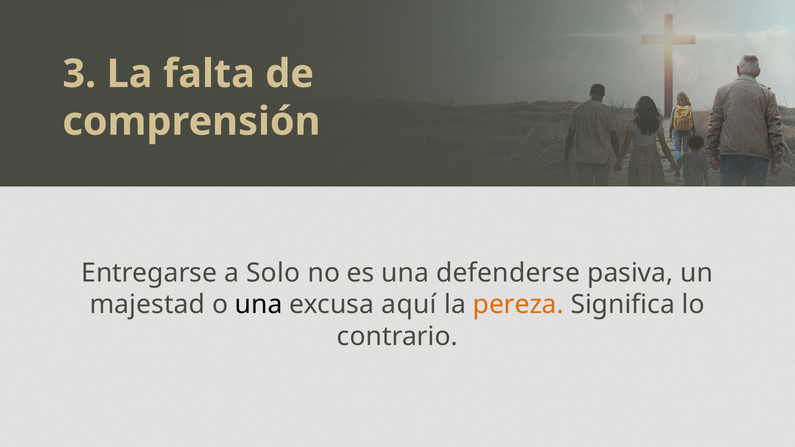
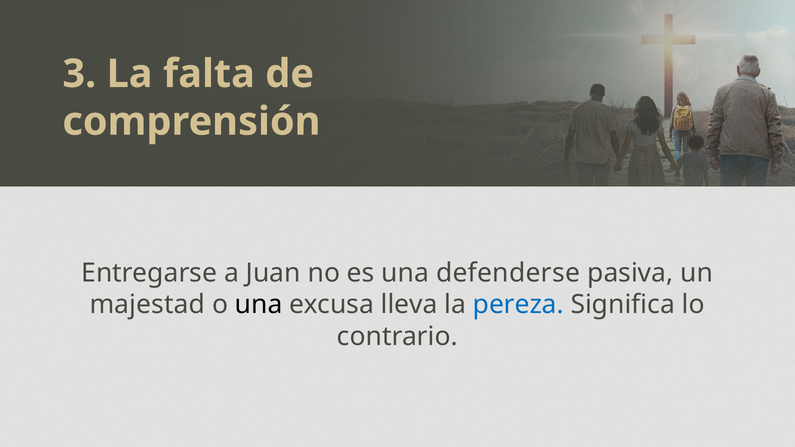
Solo: Solo -> Juan
aquí: aquí -> lleva
pereza colour: orange -> blue
